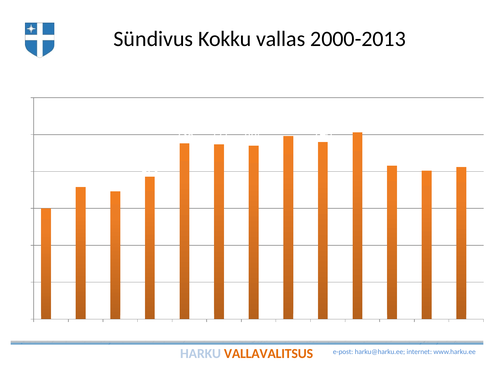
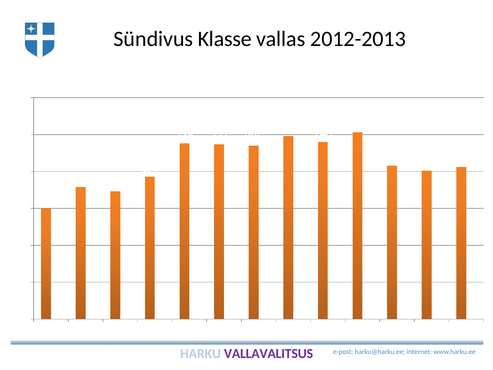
Kokku: Kokku -> Klasse
2000-2013: 2000-2013 -> 2012-2013
VALLAVALITSUS colour: orange -> purple
